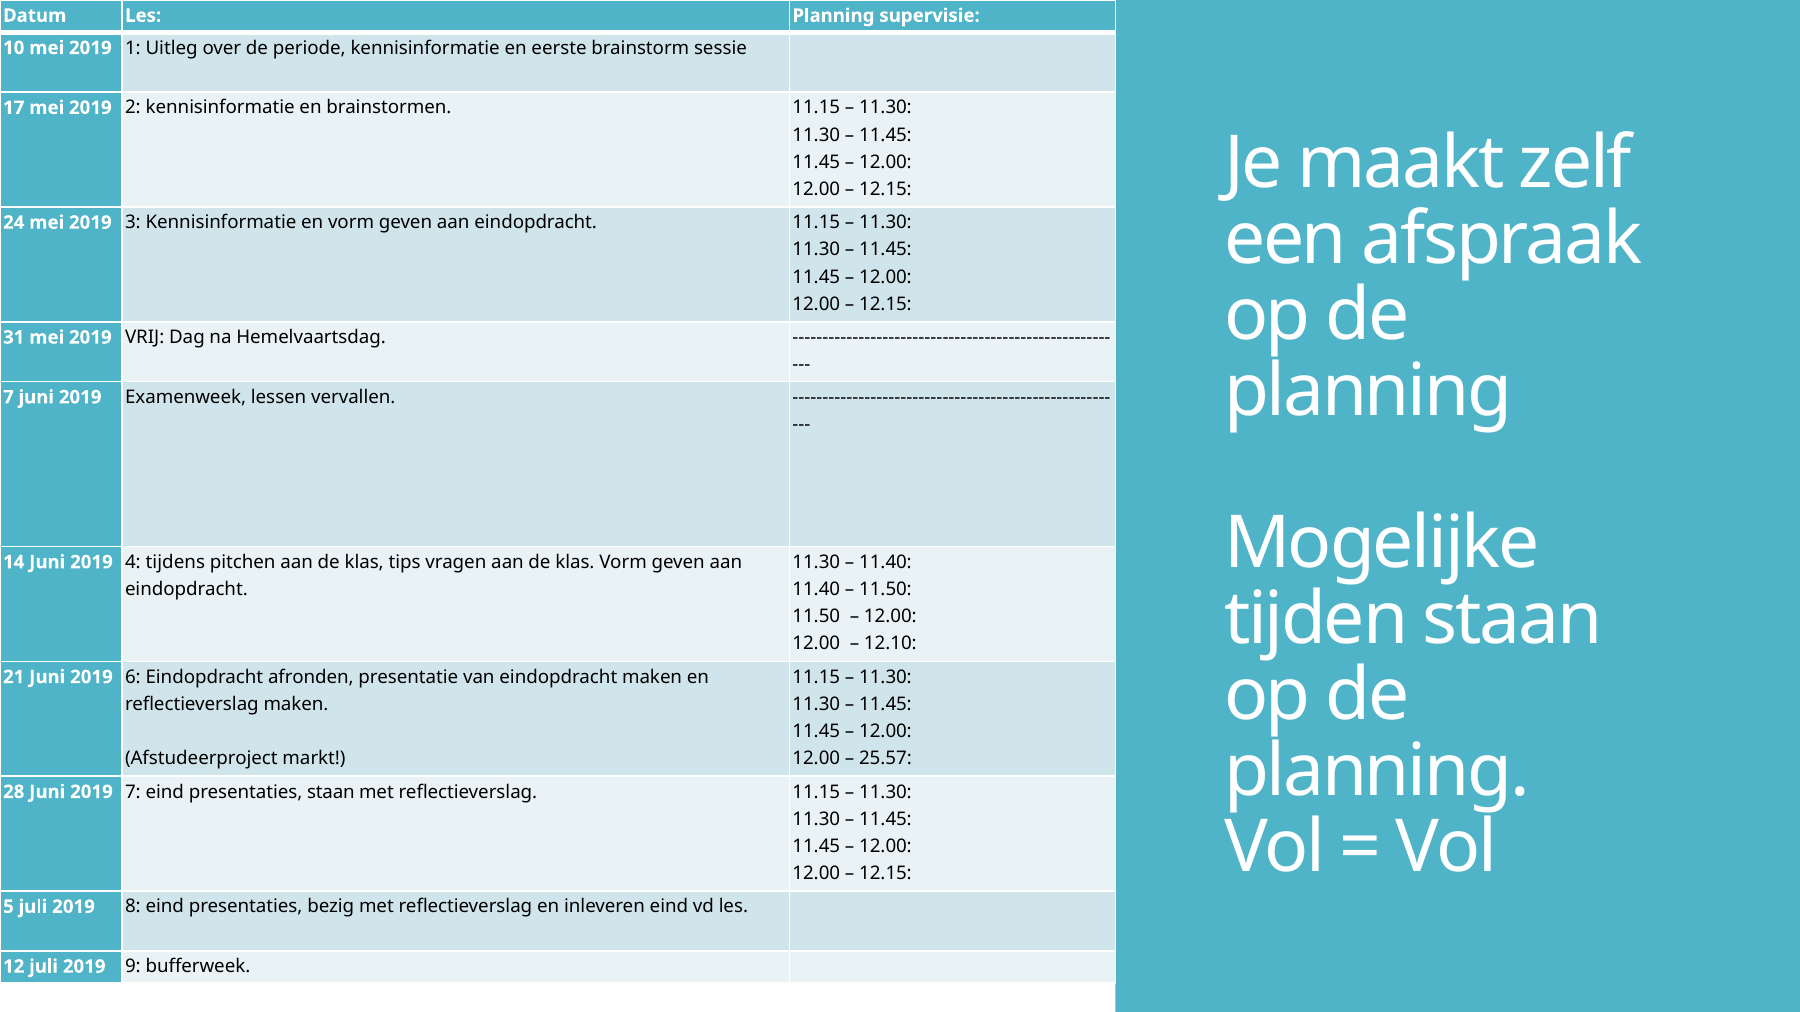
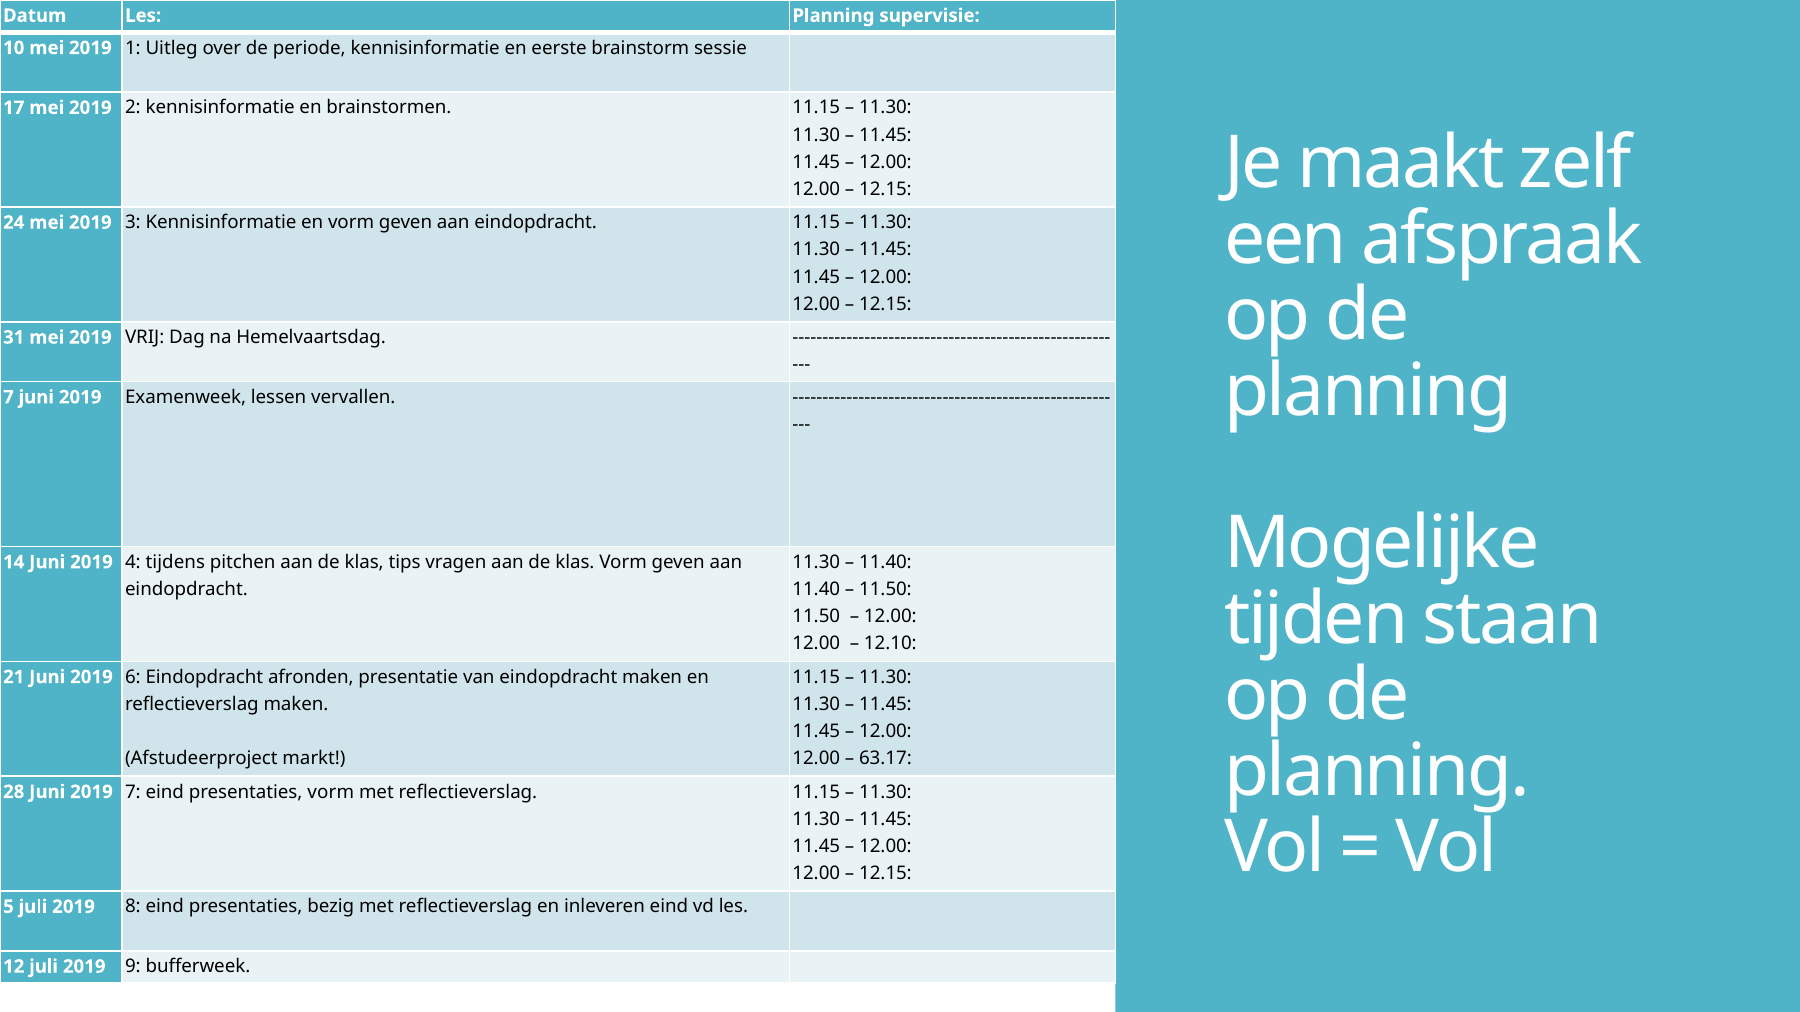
25.57: 25.57 -> 63.17
presentaties staan: staan -> vorm
